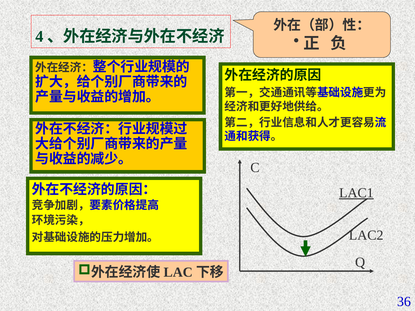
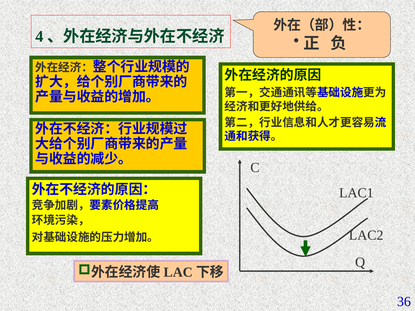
LAC1 underline: present -> none
